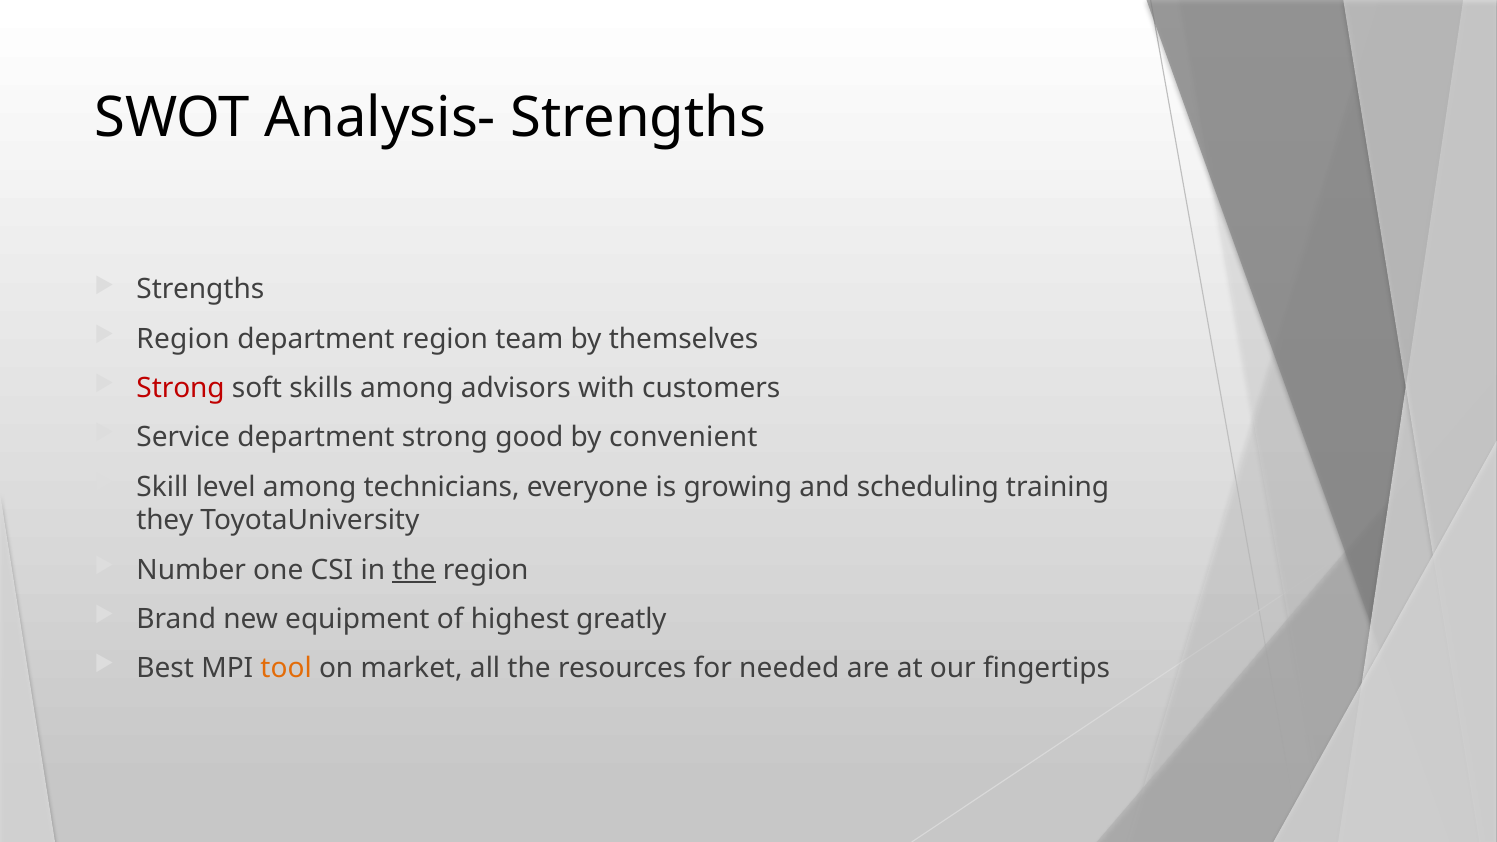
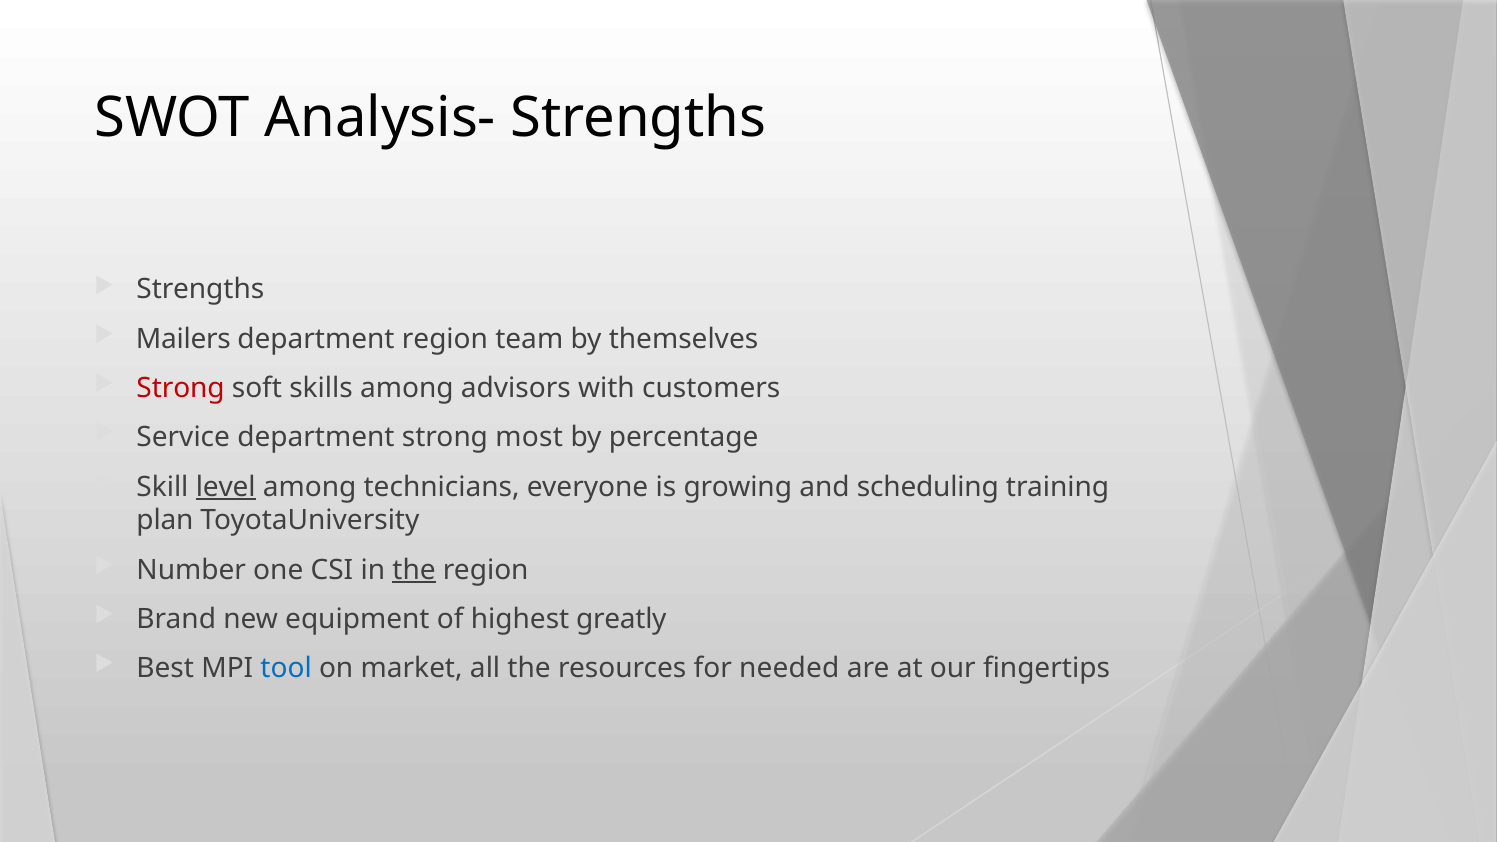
Region at (183, 339): Region -> Mailers
good: good -> most
convenient: convenient -> percentage
level underline: none -> present
they: they -> plan
tool colour: orange -> blue
